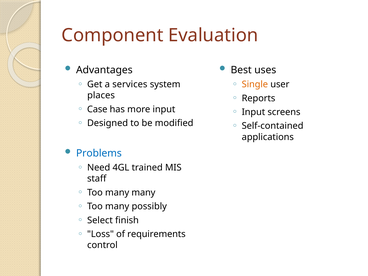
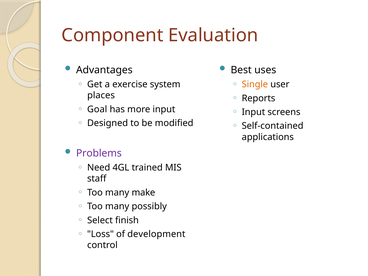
services: services -> exercise
Case: Case -> Goal
Problems colour: blue -> purple
many many: many -> make
requirements: requirements -> development
